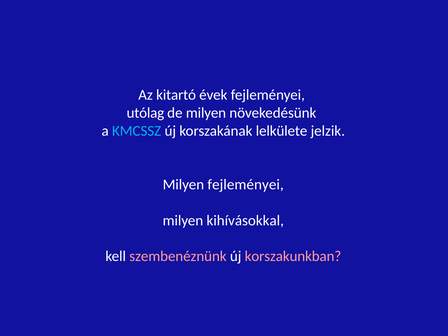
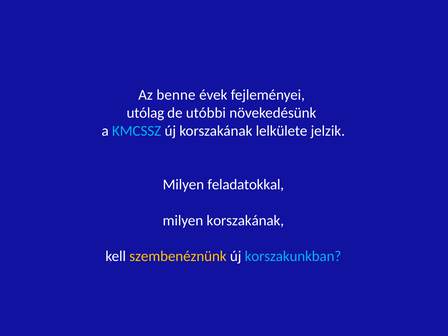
kitartó: kitartó -> benne
de milyen: milyen -> utóbbi
Milyen fejleményei: fejleményei -> feladatokkal
milyen kihívásokkal: kihívásokkal -> korszakának
szembenéznünk colour: pink -> yellow
korszakunkban colour: pink -> light blue
